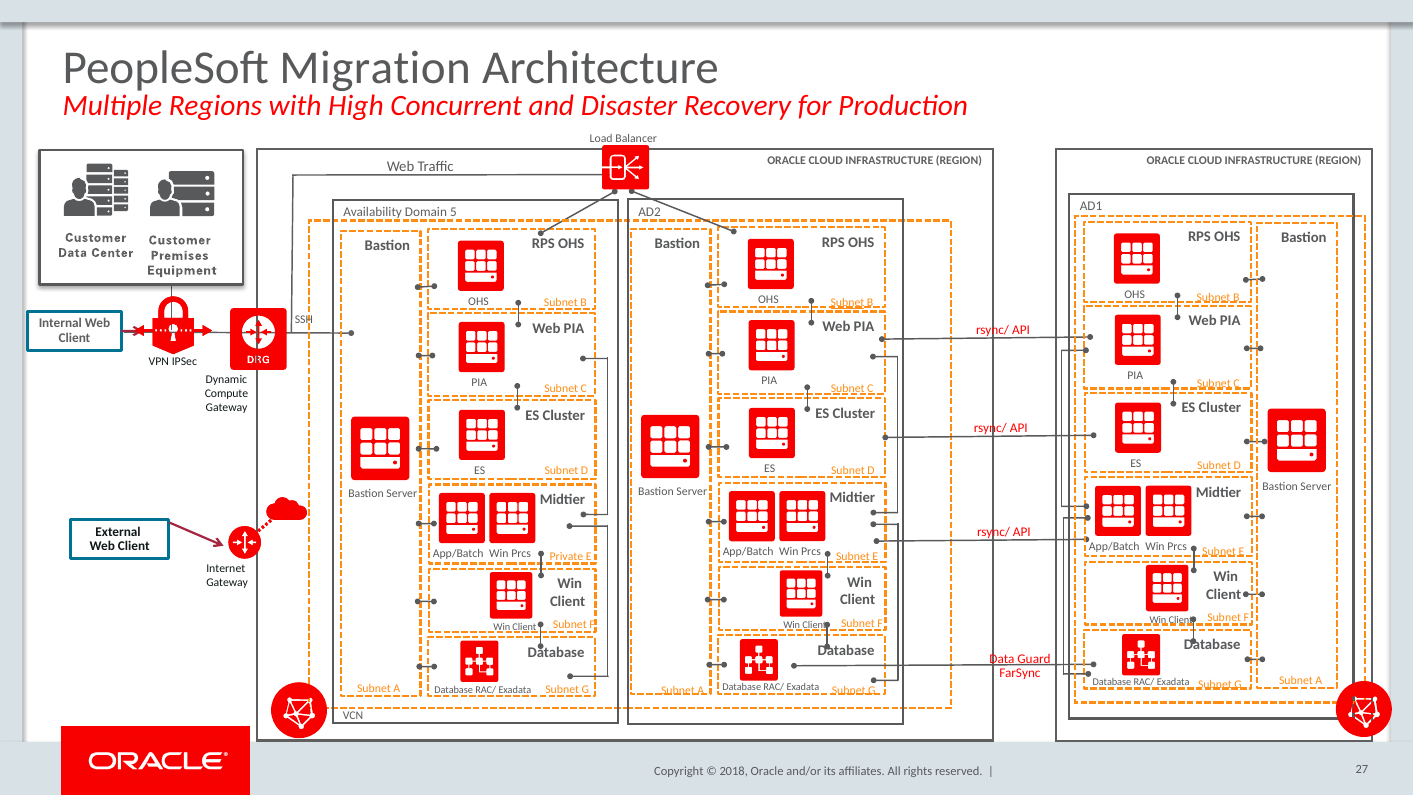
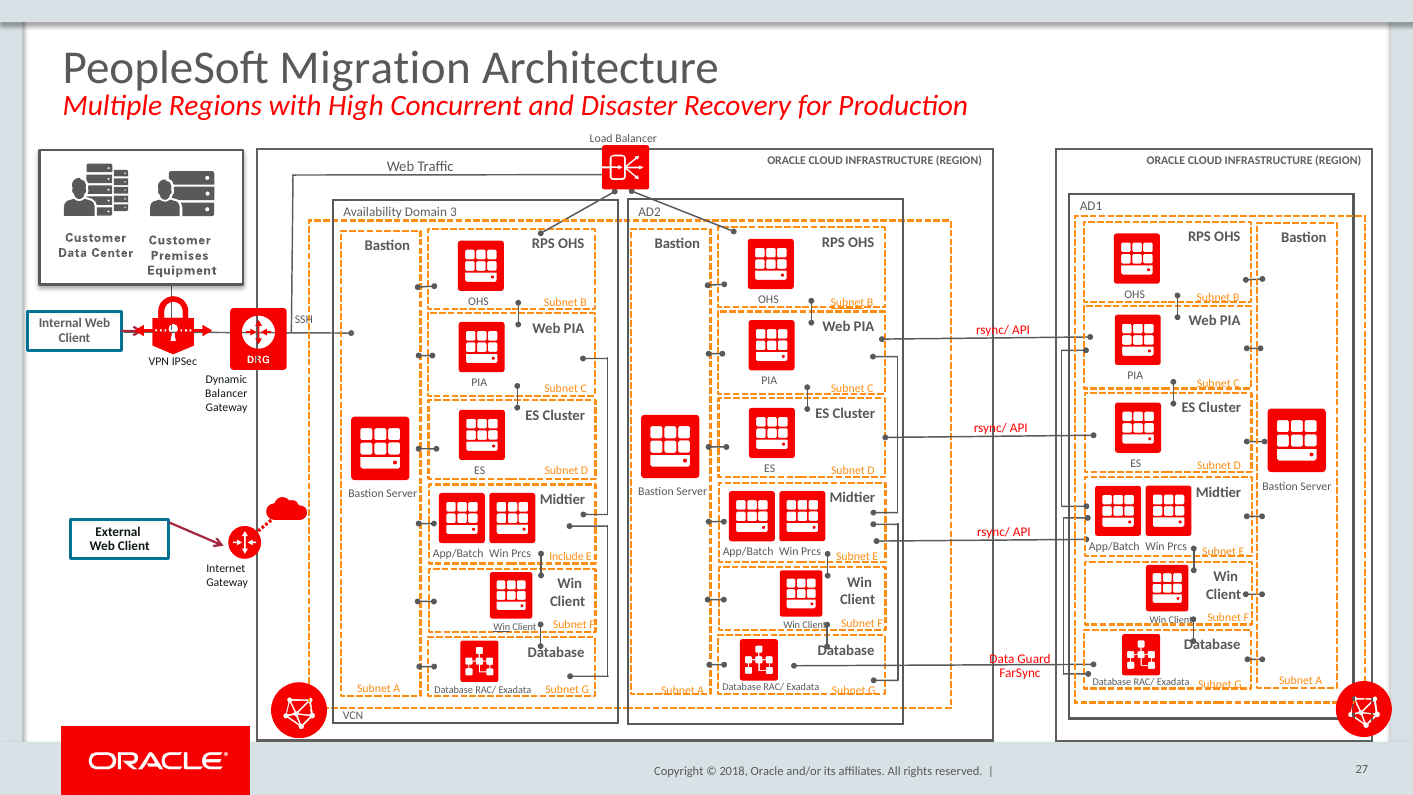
5: 5 -> 3
Compute at (226, 394): Compute -> Balancer
Private: Private -> Include
Win at (502, 627) underline: none -> present
